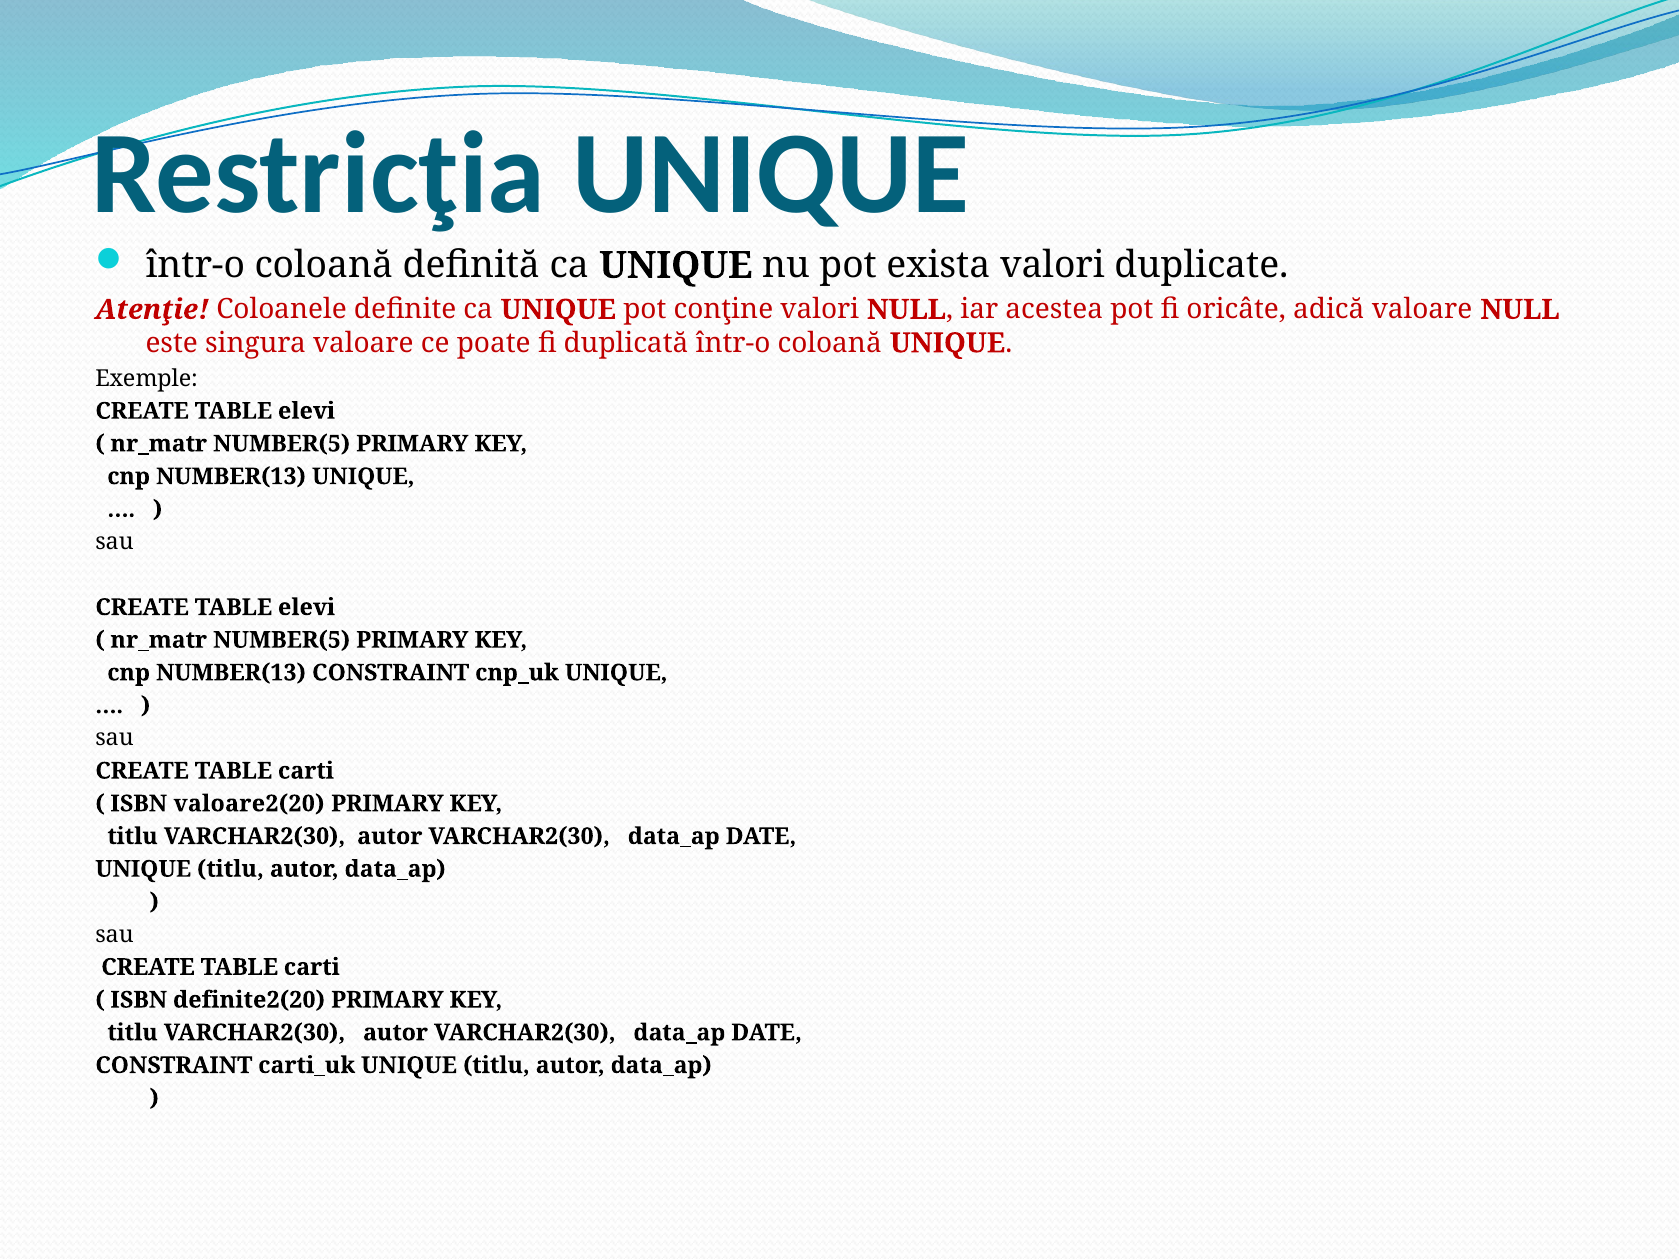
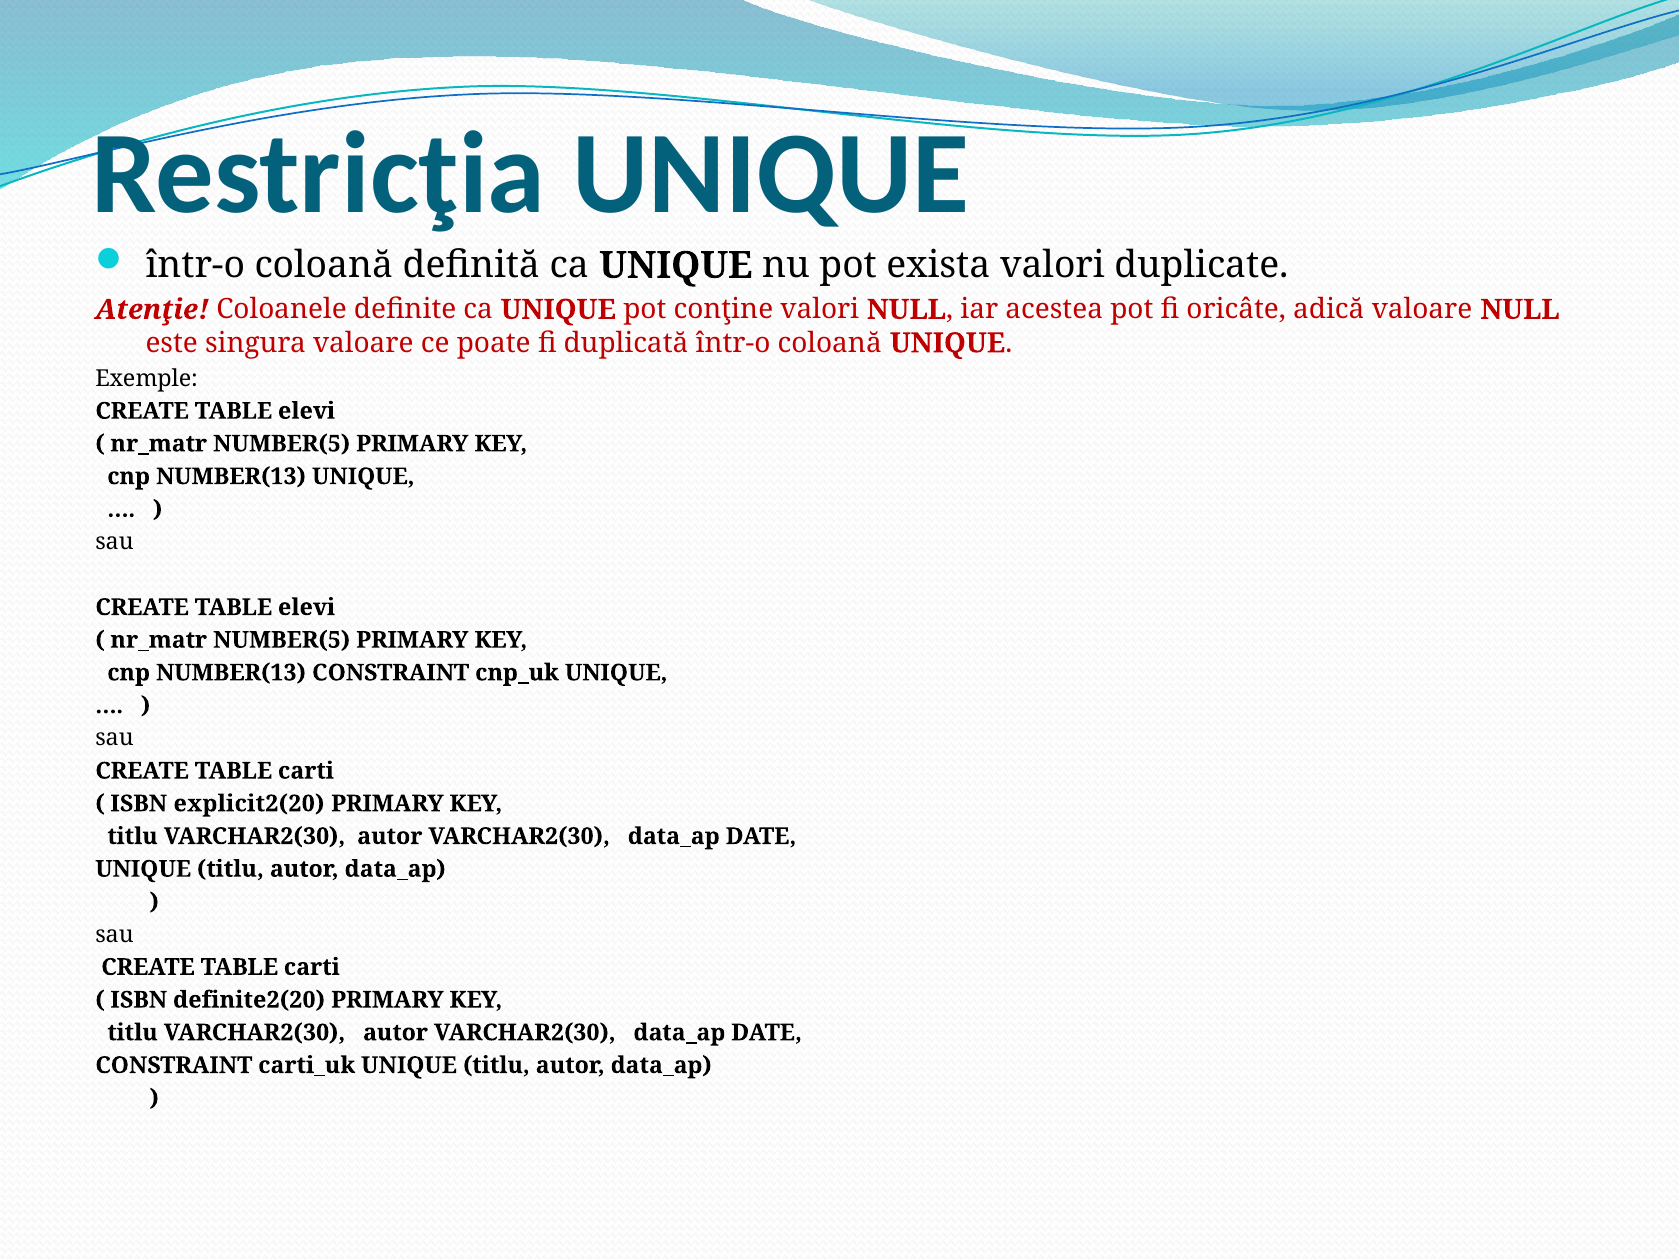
valoare2(20: valoare2(20 -> explicit2(20
